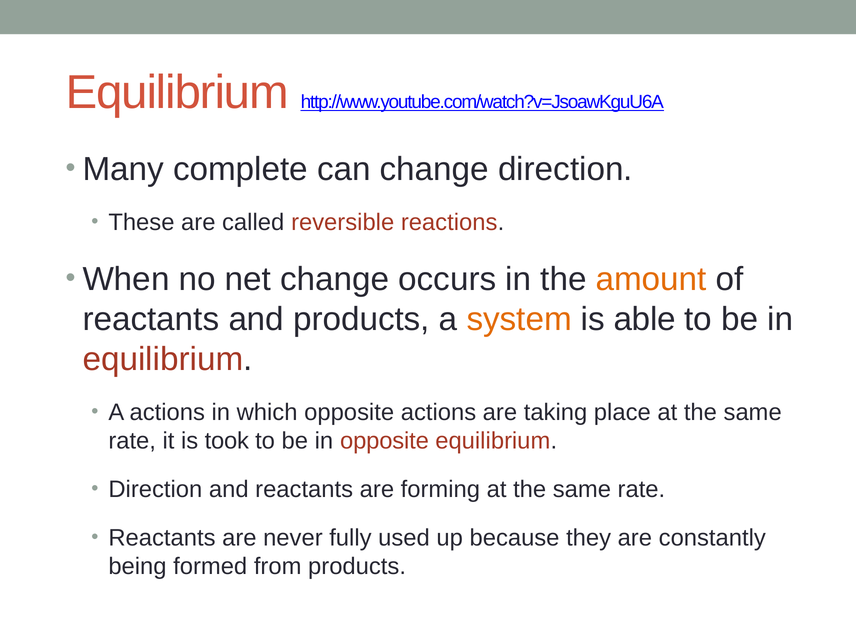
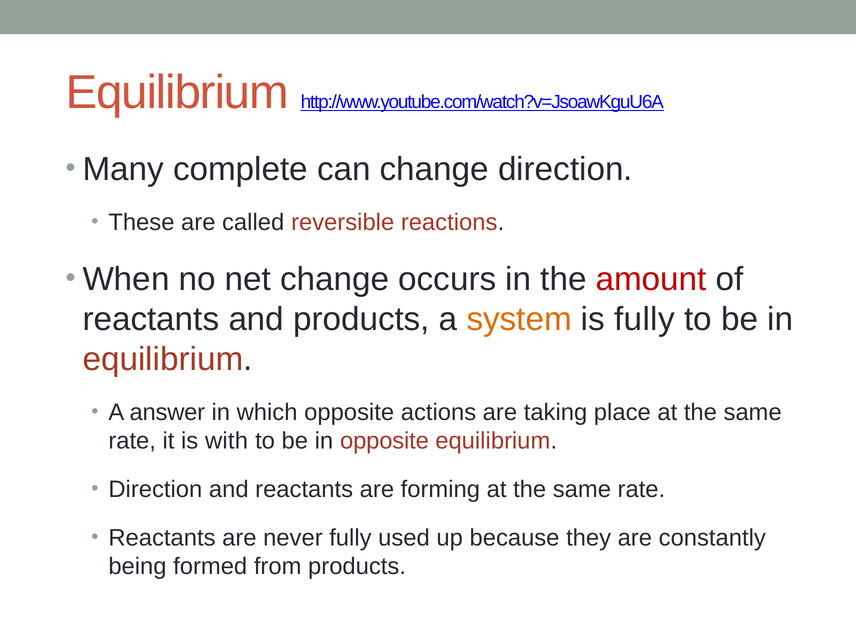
amount colour: orange -> red
is able: able -> fully
A actions: actions -> answer
took: took -> with
